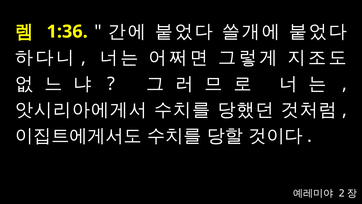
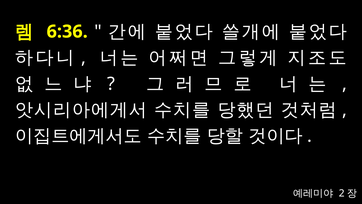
1:36: 1:36 -> 6:36
